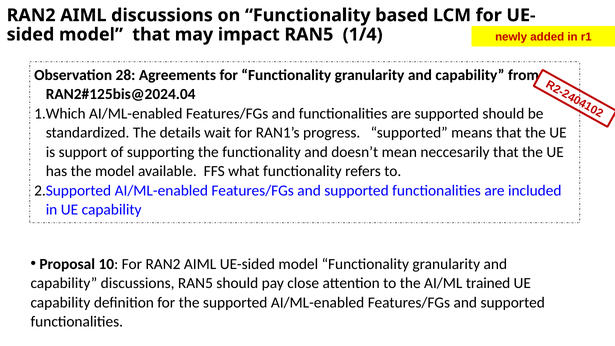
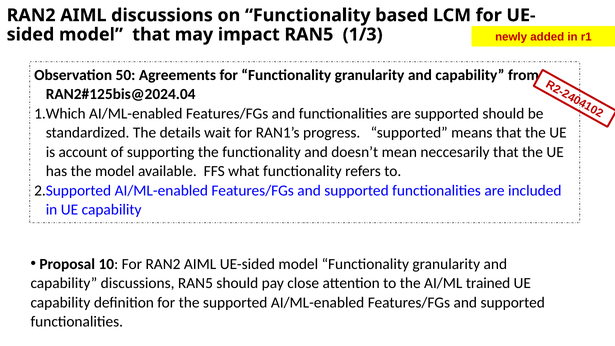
1/4: 1/4 -> 1/3
28: 28 -> 50
support: support -> account
